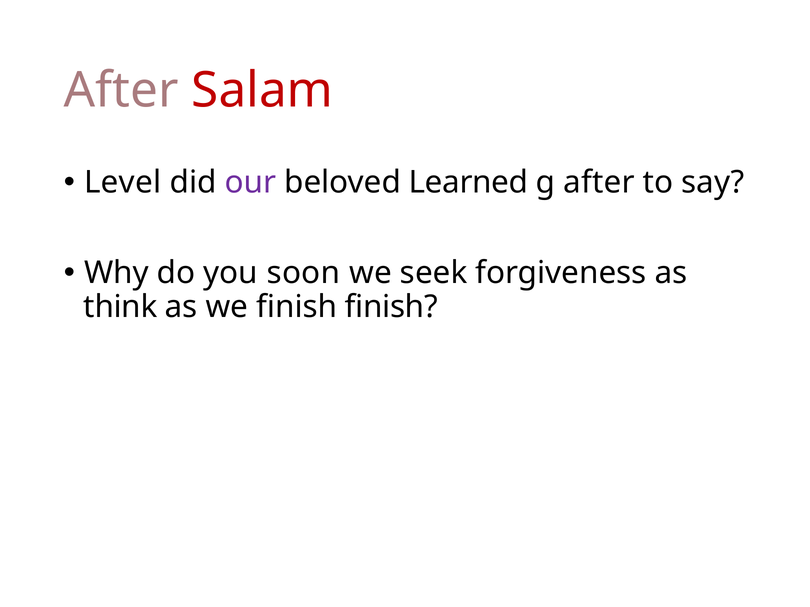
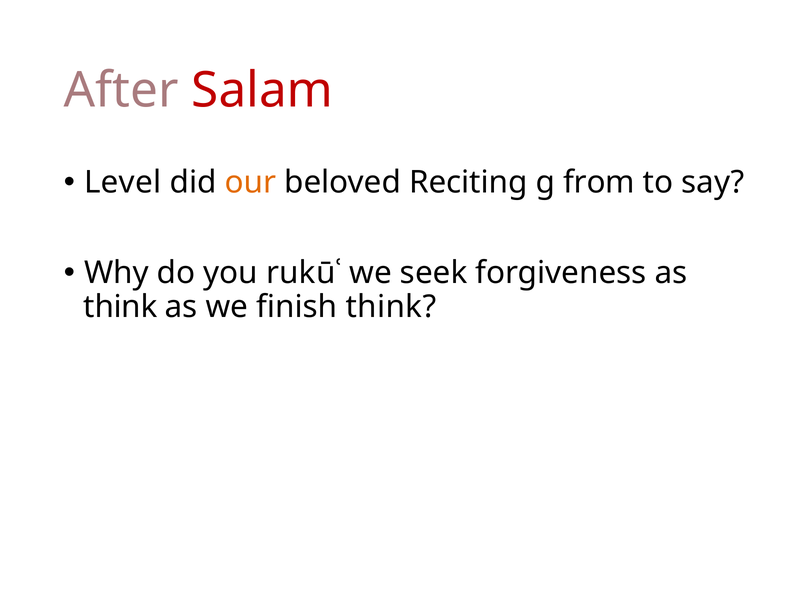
our colour: purple -> orange
Learned: Learned -> Reciting
g after: after -> from
soon: soon -> rukūʿ
finish finish: finish -> think
